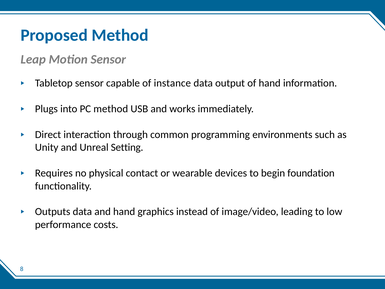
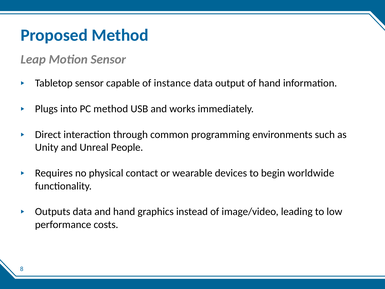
Setting: Setting -> People
foundation: foundation -> worldwide
